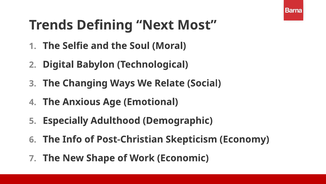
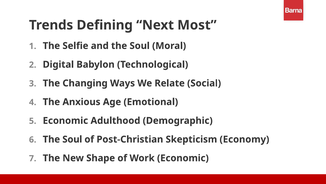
Especially at (65, 120): Especially -> Economic
Info at (72, 139): Info -> Soul
